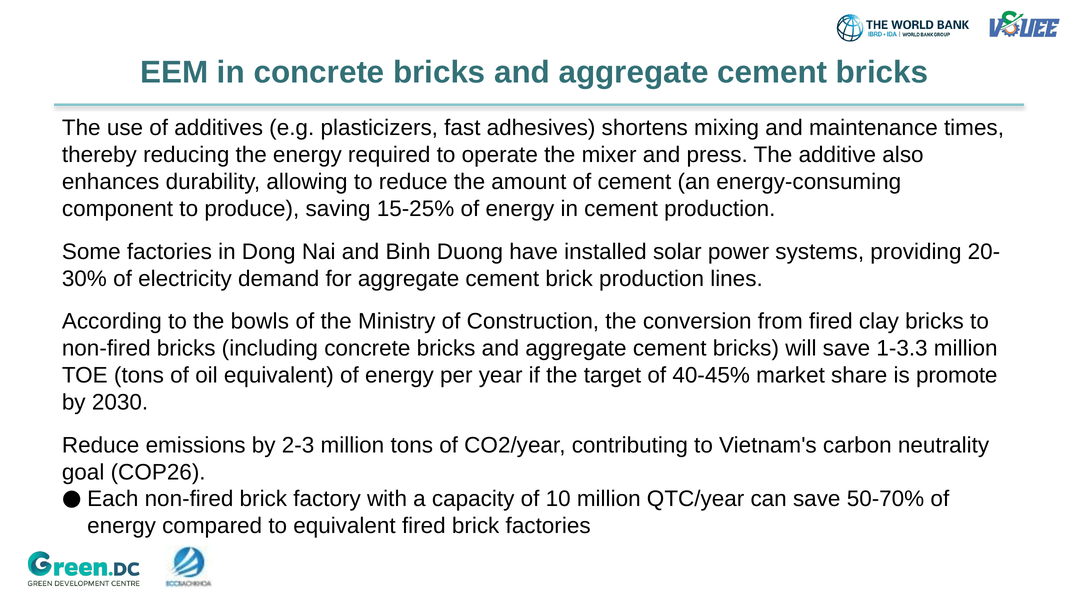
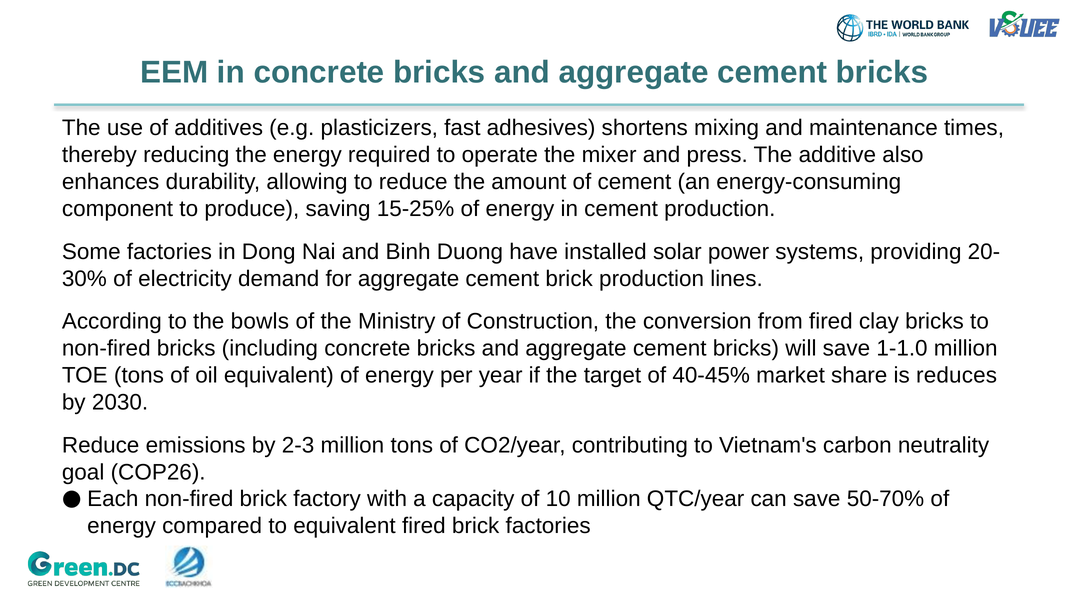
1-3.3: 1-3.3 -> 1-1.0
promote: promote -> reduces
